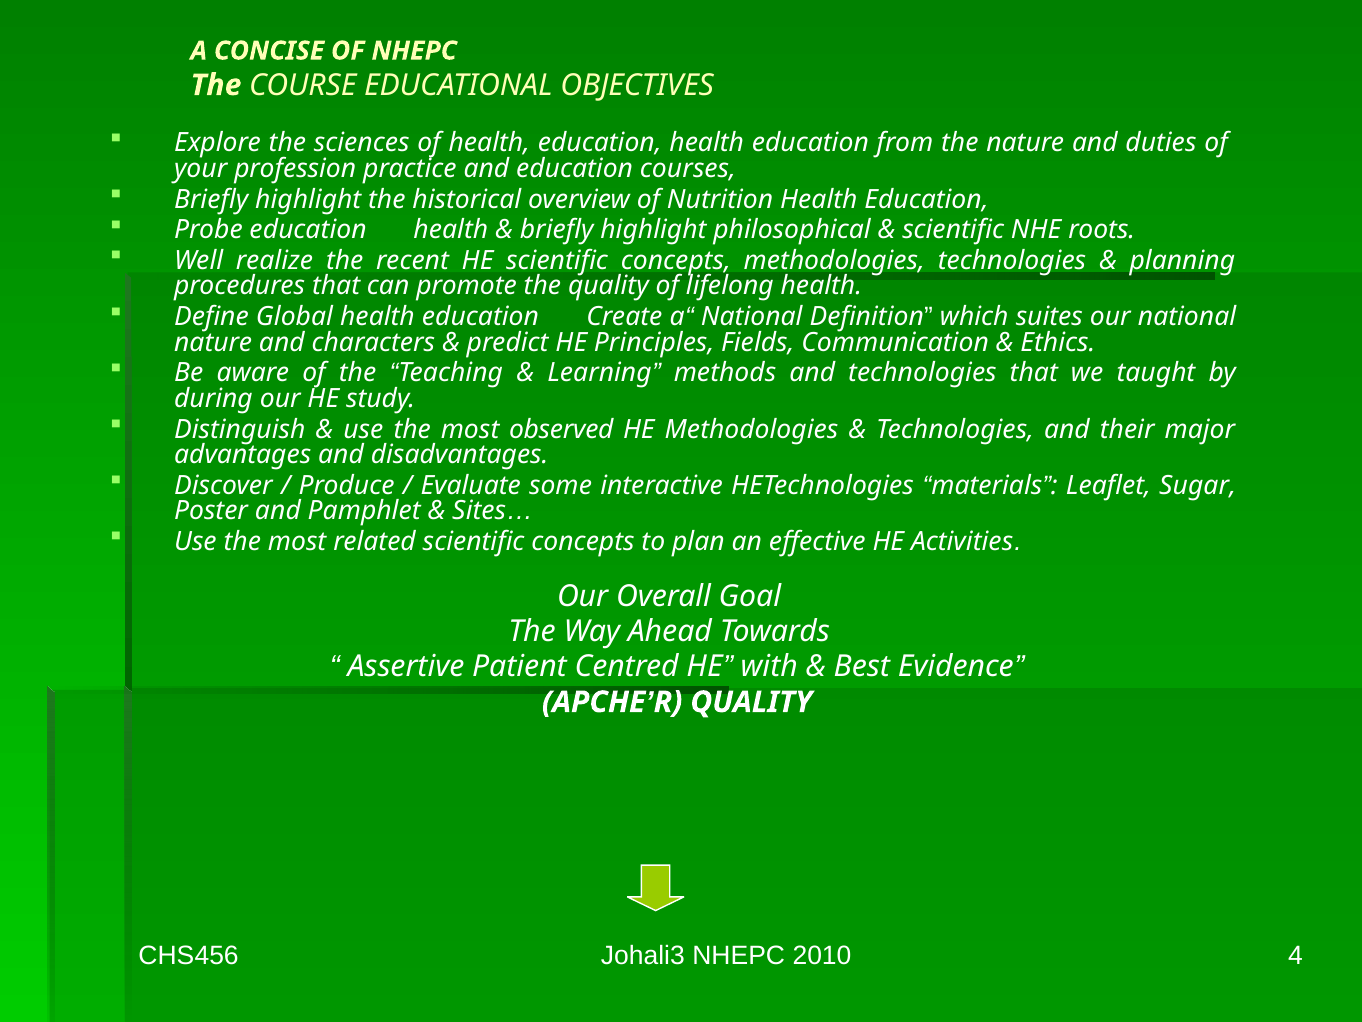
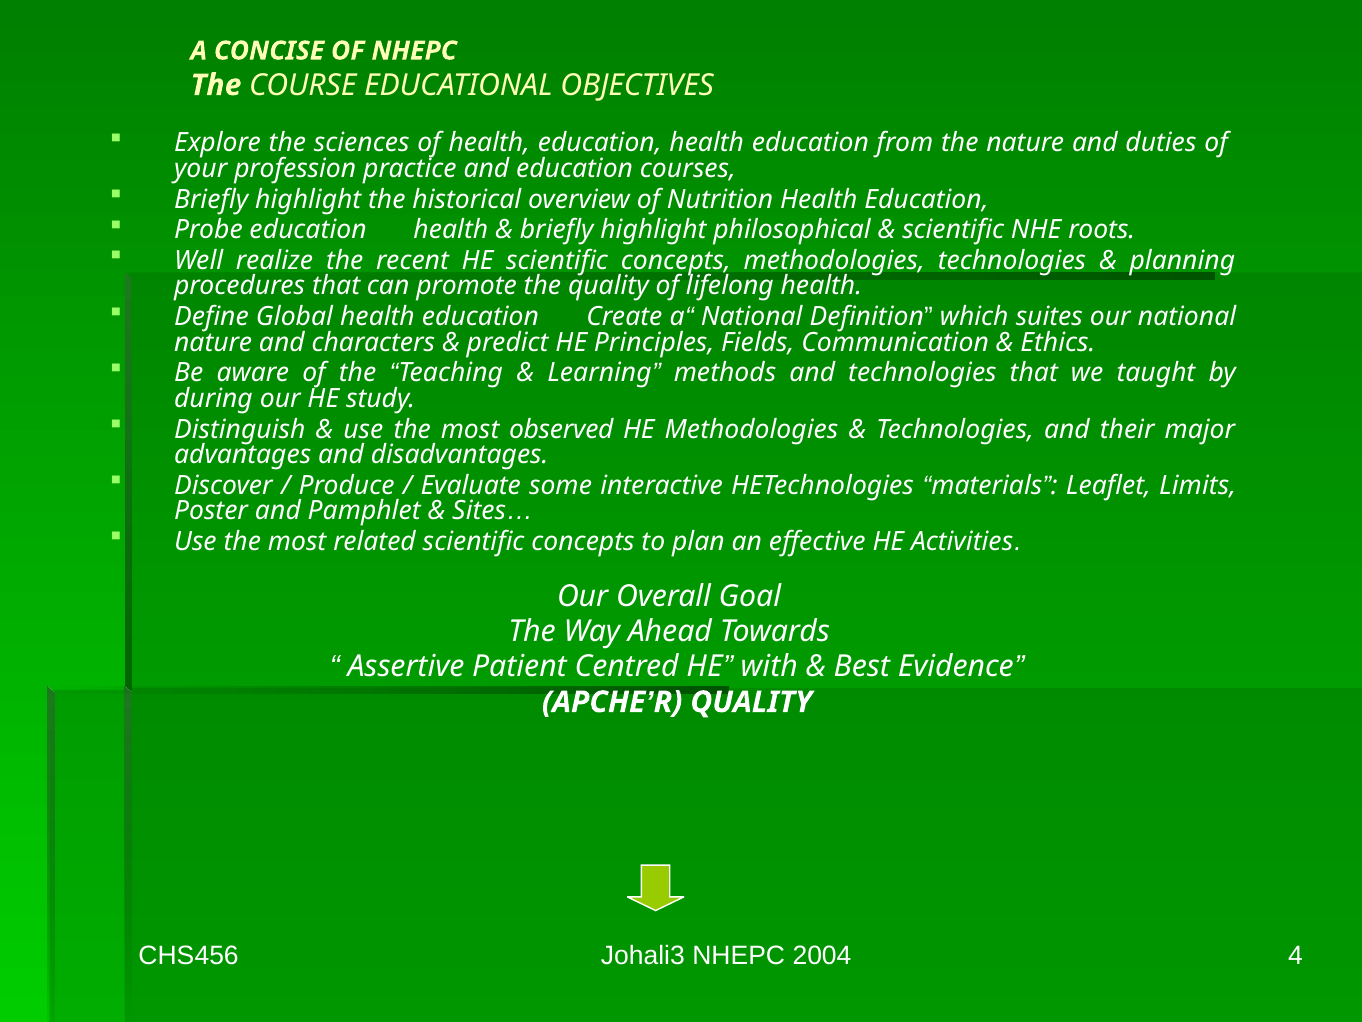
Sugar: Sugar -> Limits
2010: 2010 -> 2004
